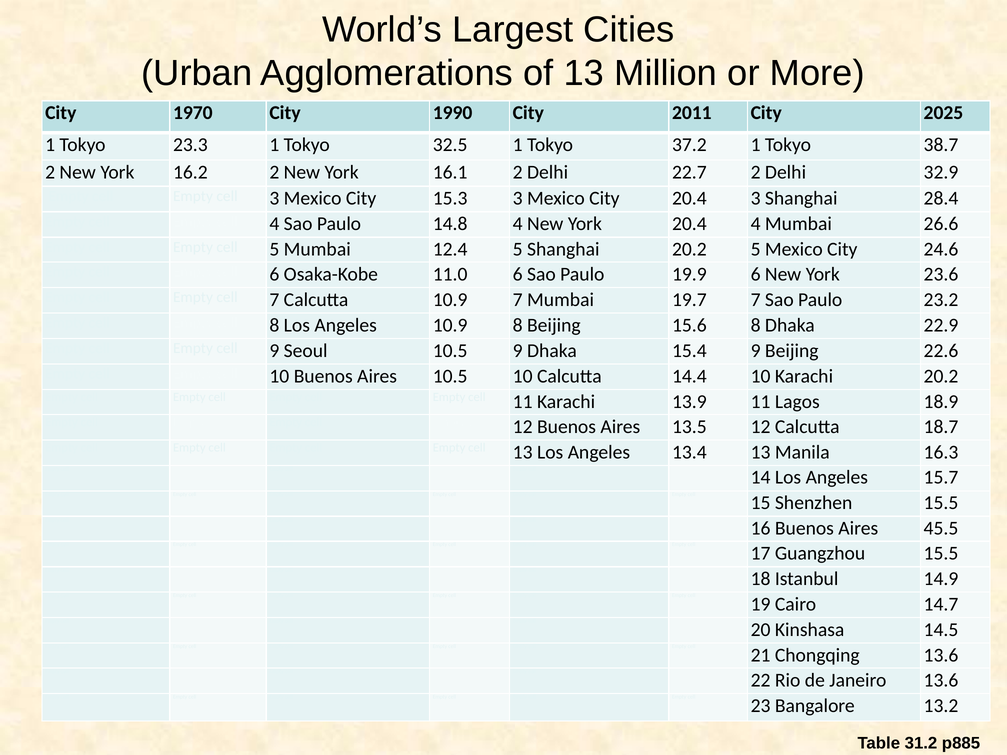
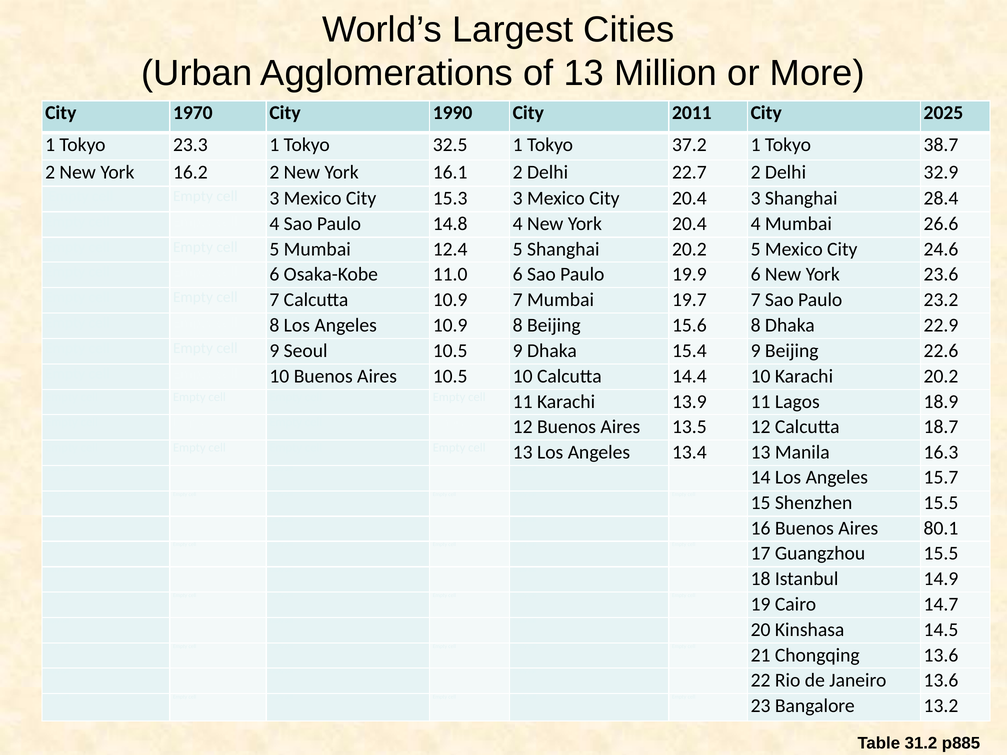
45.5: 45.5 -> 80.1
